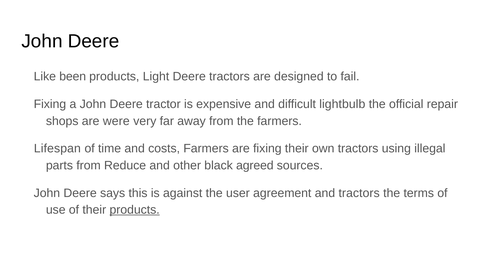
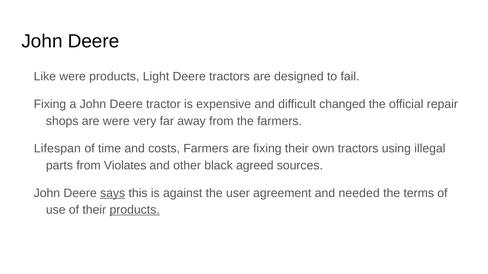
Like been: been -> were
lightbulb: lightbulb -> changed
Reduce: Reduce -> Violates
says underline: none -> present
and tractors: tractors -> needed
